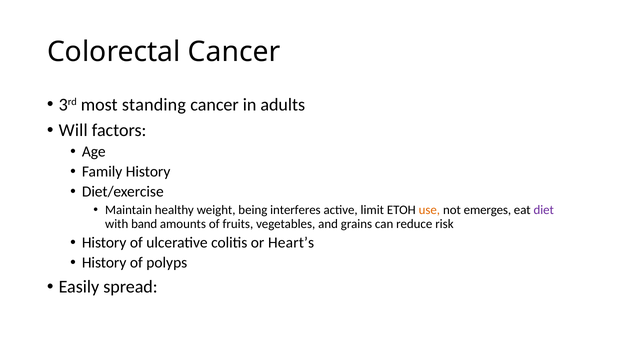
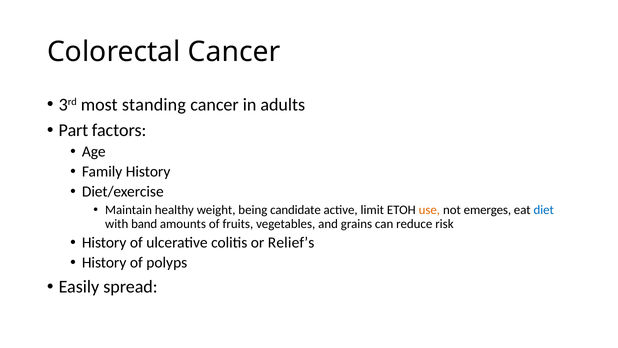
Will: Will -> Part
interferes: interferes -> candidate
diet colour: purple -> blue
Heart’s: Heart’s -> Relief’s
